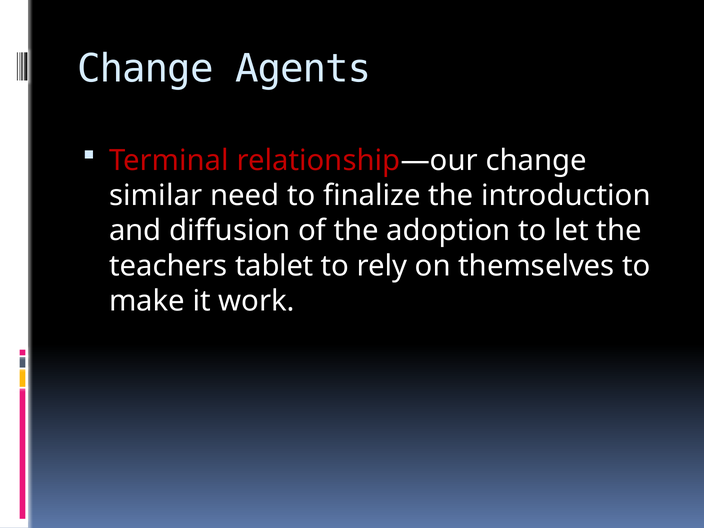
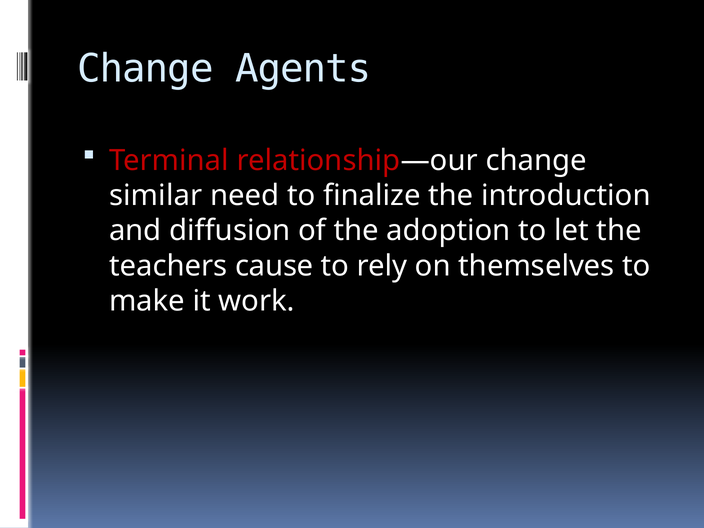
tablet: tablet -> cause
